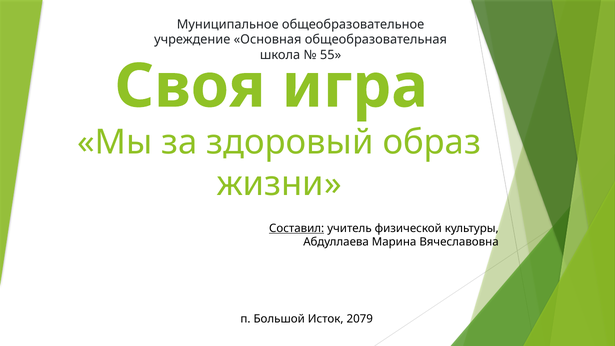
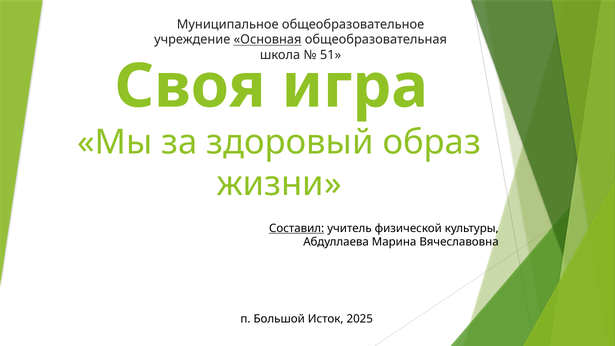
Основная underline: none -> present
55: 55 -> 51
2079: 2079 -> 2025
